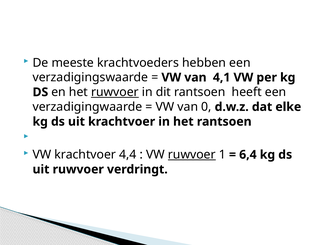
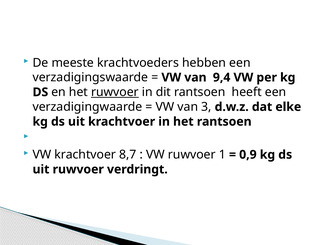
4,1: 4,1 -> 9,4
0: 0 -> 3
4,4: 4,4 -> 8,7
ruwvoer at (192, 154) underline: present -> none
6,4: 6,4 -> 0,9
